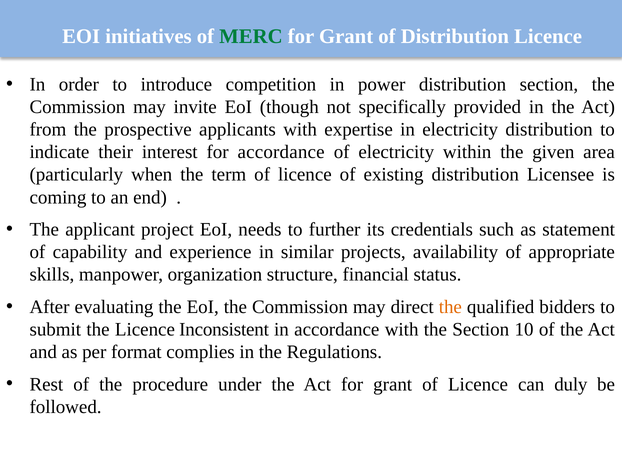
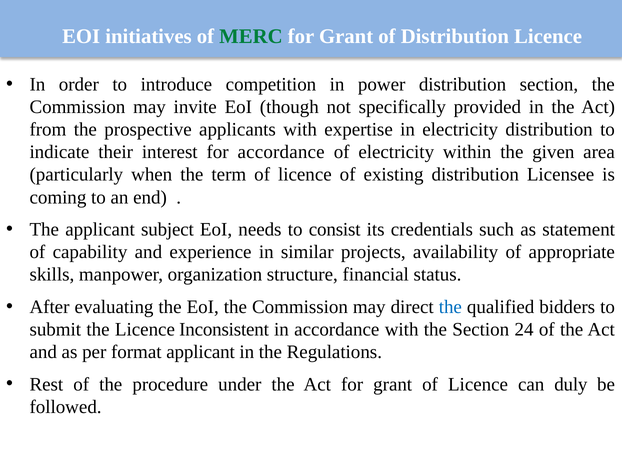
project: project -> subject
further: further -> consist
the at (450, 307) colour: orange -> blue
10: 10 -> 24
format complies: complies -> applicant
